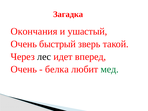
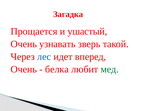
Окончания: Окончания -> Прощается
быстрый: быстрый -> узнавать
лес colour: black -> blue
